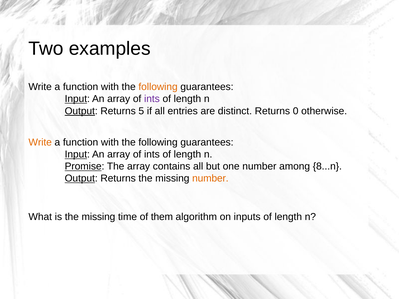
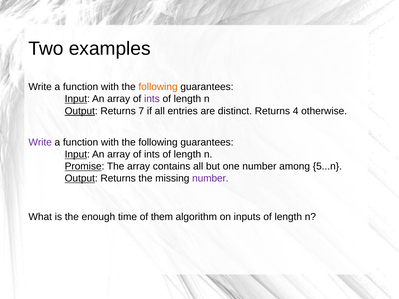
5: 5 -> 7
0: 0 -> 4
Write at (40, 142) colour: orange -> purple
8...n: 8...n -> 5...n
number at (210, 178) colour: orange -> purple
is the missing: missing -> enough
